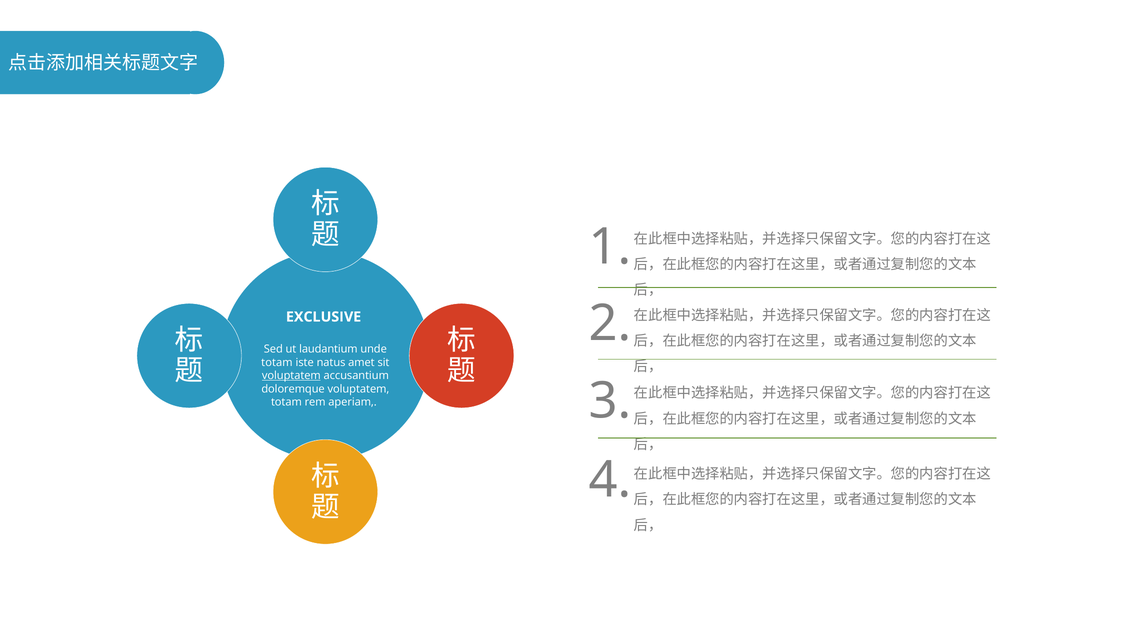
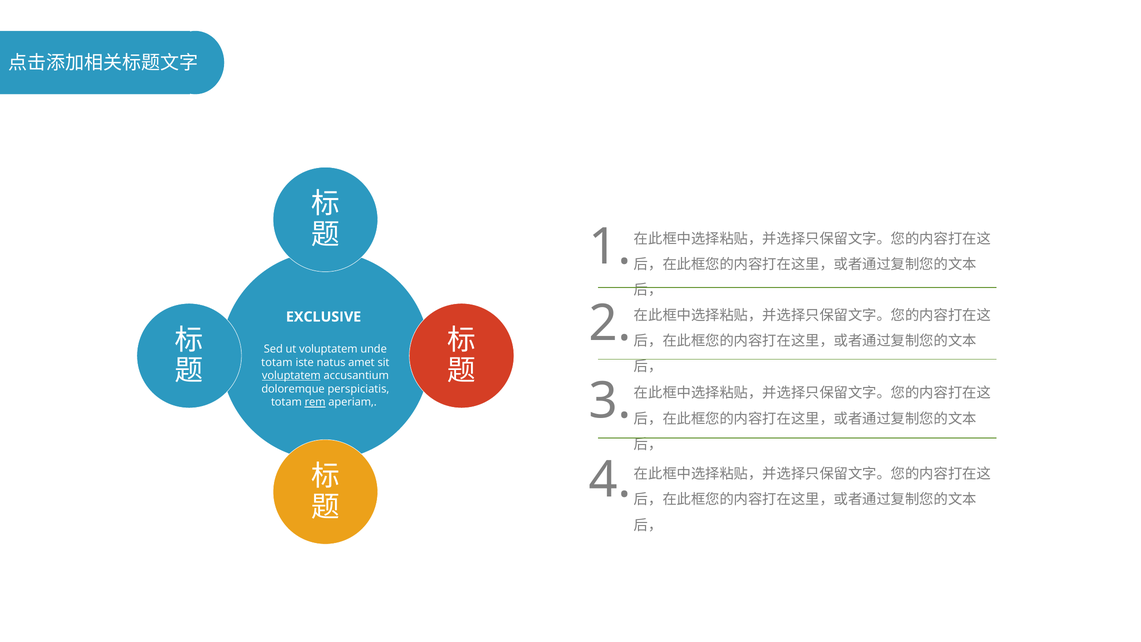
ut laudantium: laudantium -> voluptatem
doloremque voluptatem: voluptatem -> perspiciatis
rem underline: none -> present
